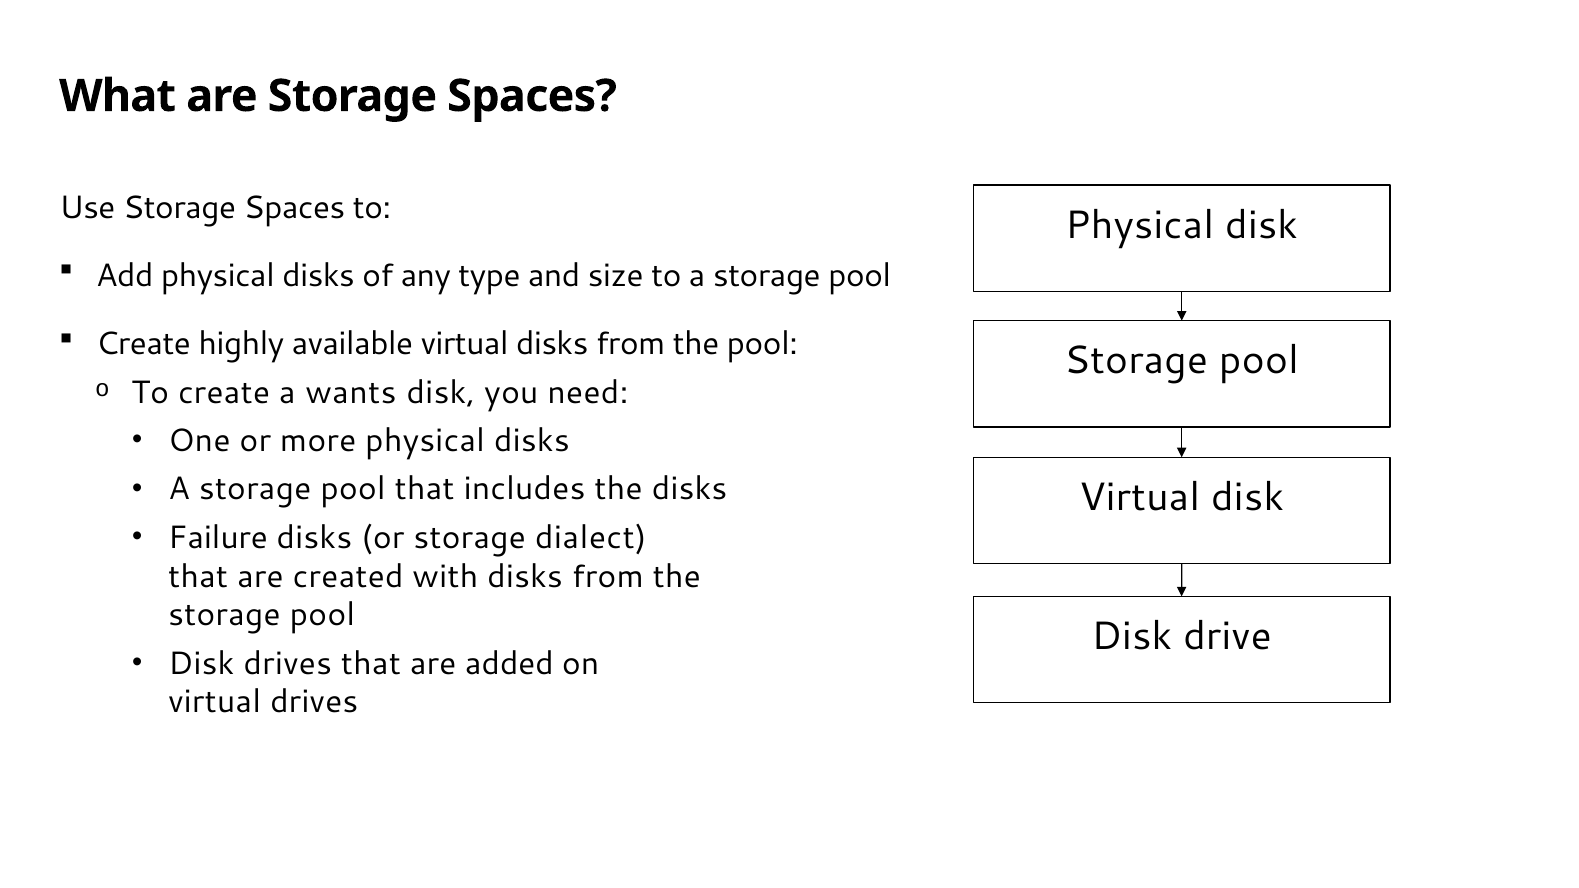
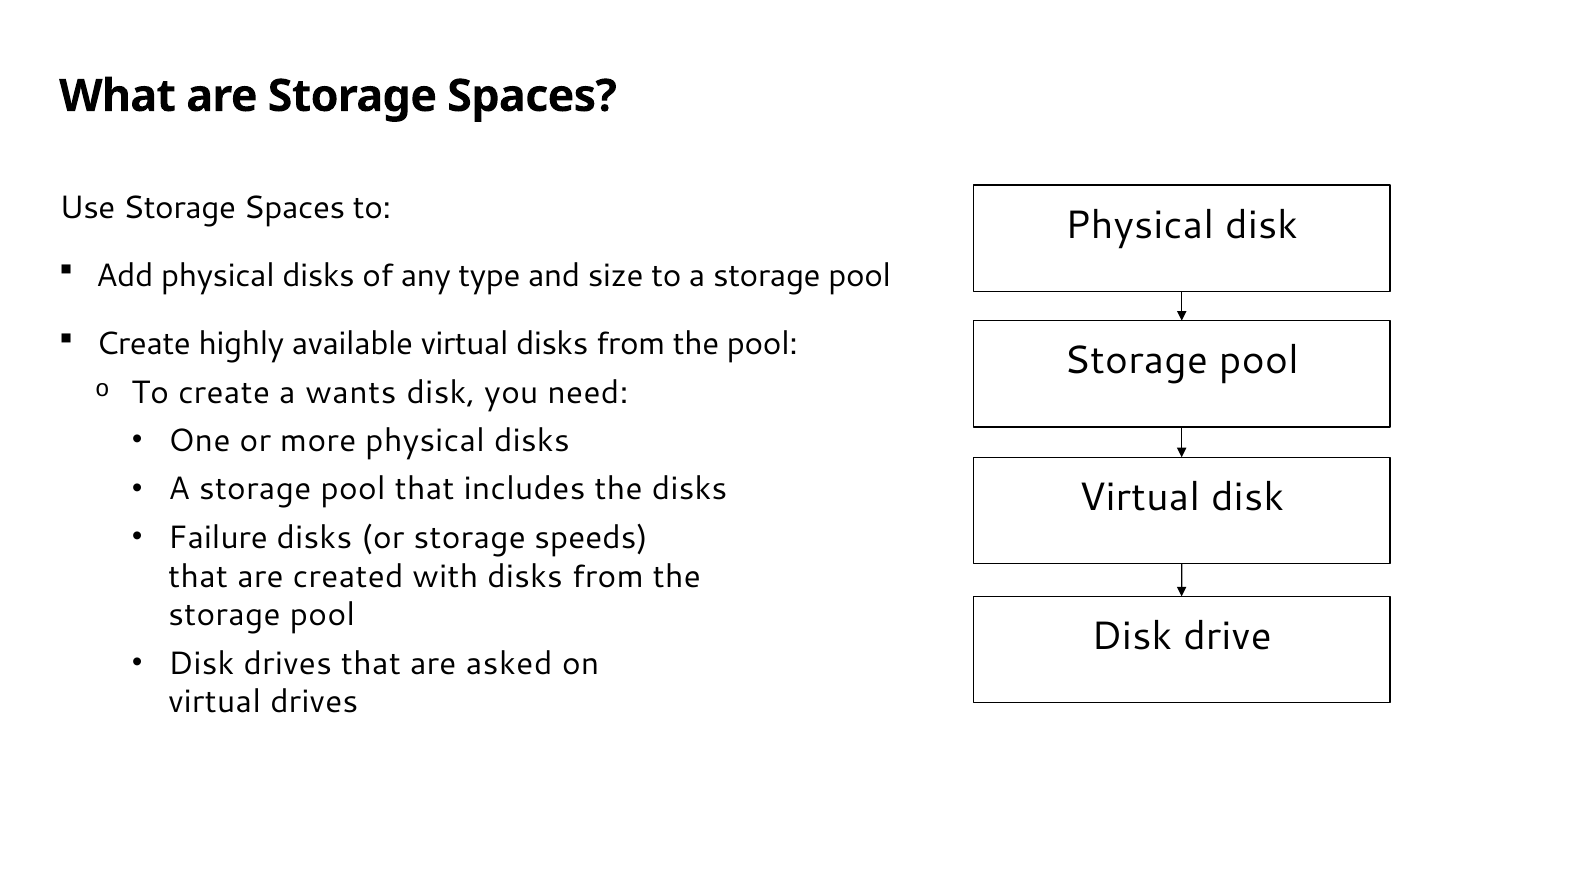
dialect: dialect -> speeds
added: added -> asked
